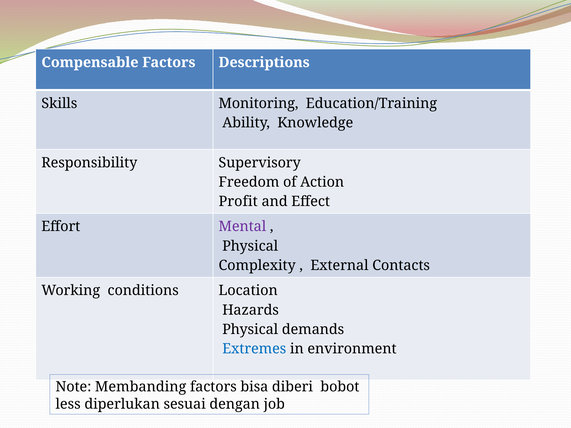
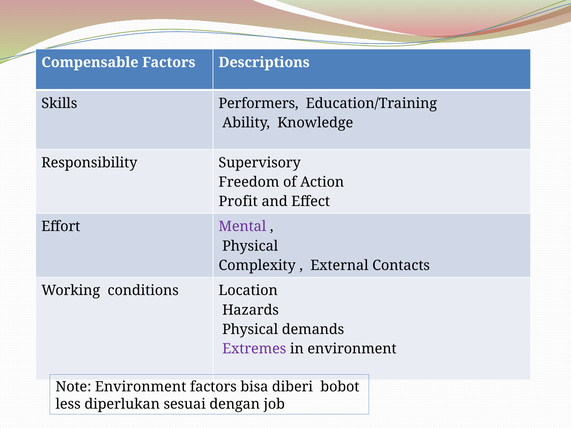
Monitoring: Monitoring -> Performers
Extremes colour: blue -> purple
Note Membanding: Membanding -> Environment
